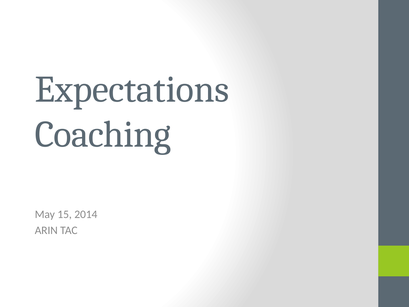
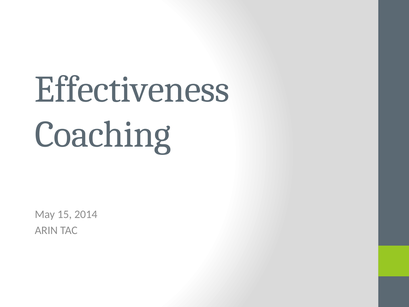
Expectations: Expectations -> Effectiveness
